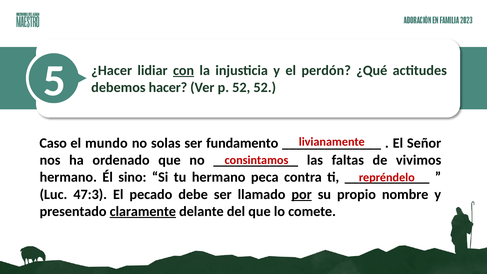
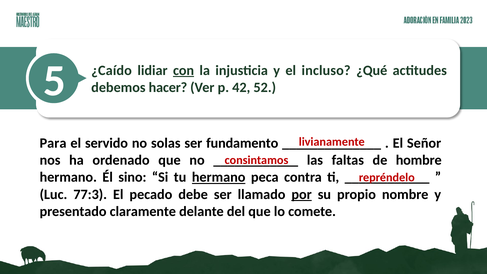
¿Hacer: ¿Hacer -> ¿Caído
perdón: perdón -> incluso
p 52: 52 -> 42
Caso: Caso -> Para
mundo: mundo -> servido
vivimos: vivimos -> hombre
hermano at (219, 177) underline: none -> present
47:3: 47:3 -> 77:3
claramente underline: present -> none
